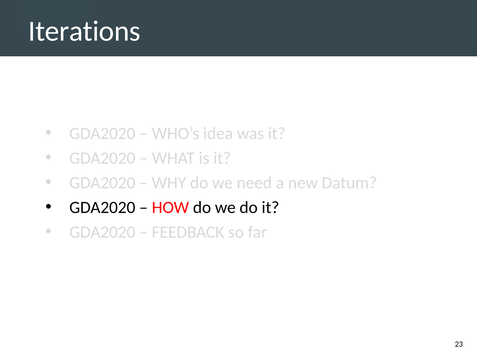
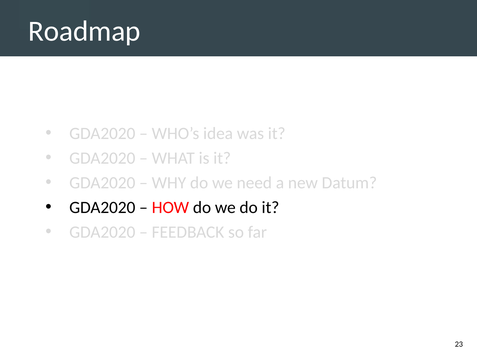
Iterations: Iterations -> Roadmap
